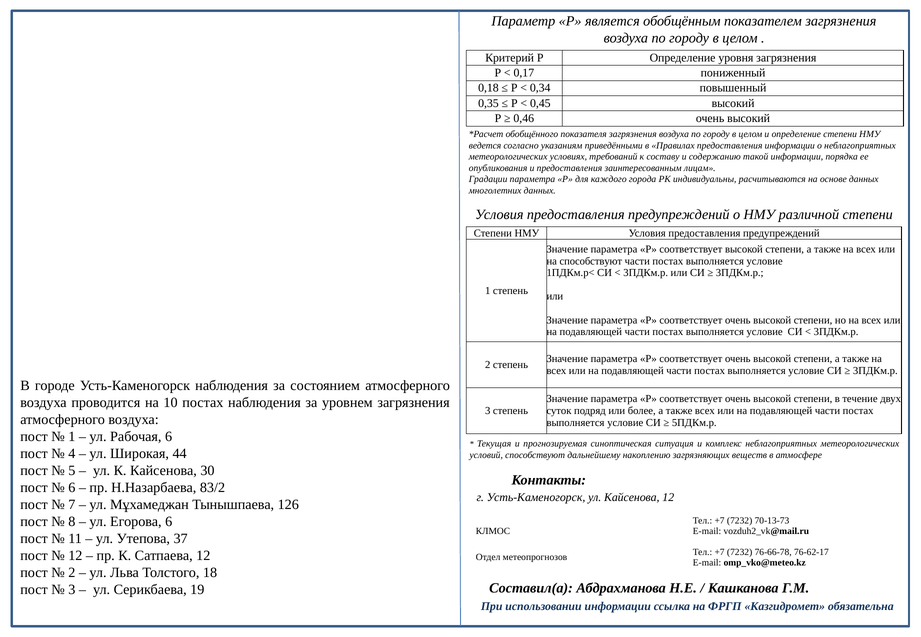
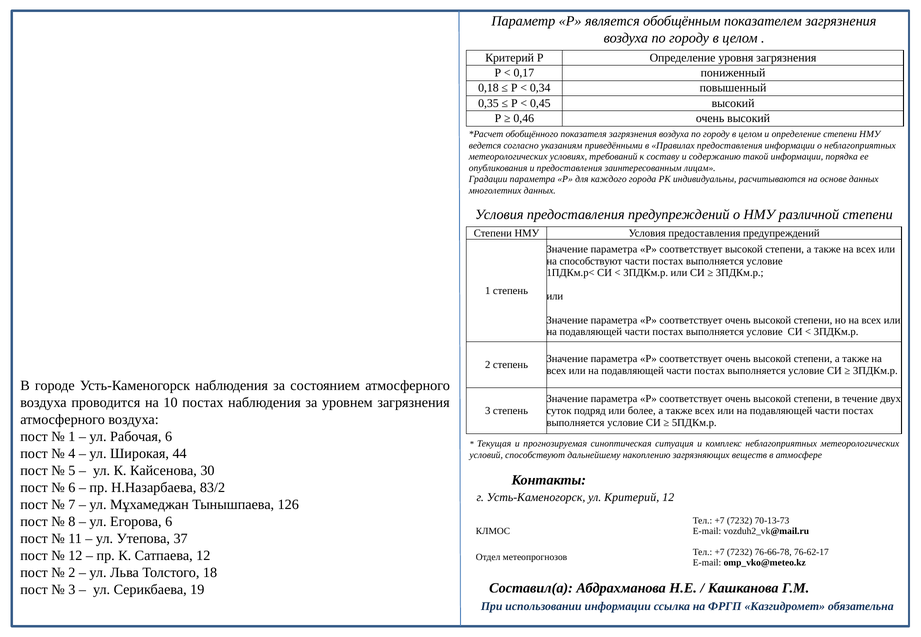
ул Кайсенова: Кайсенова -> Критерий
